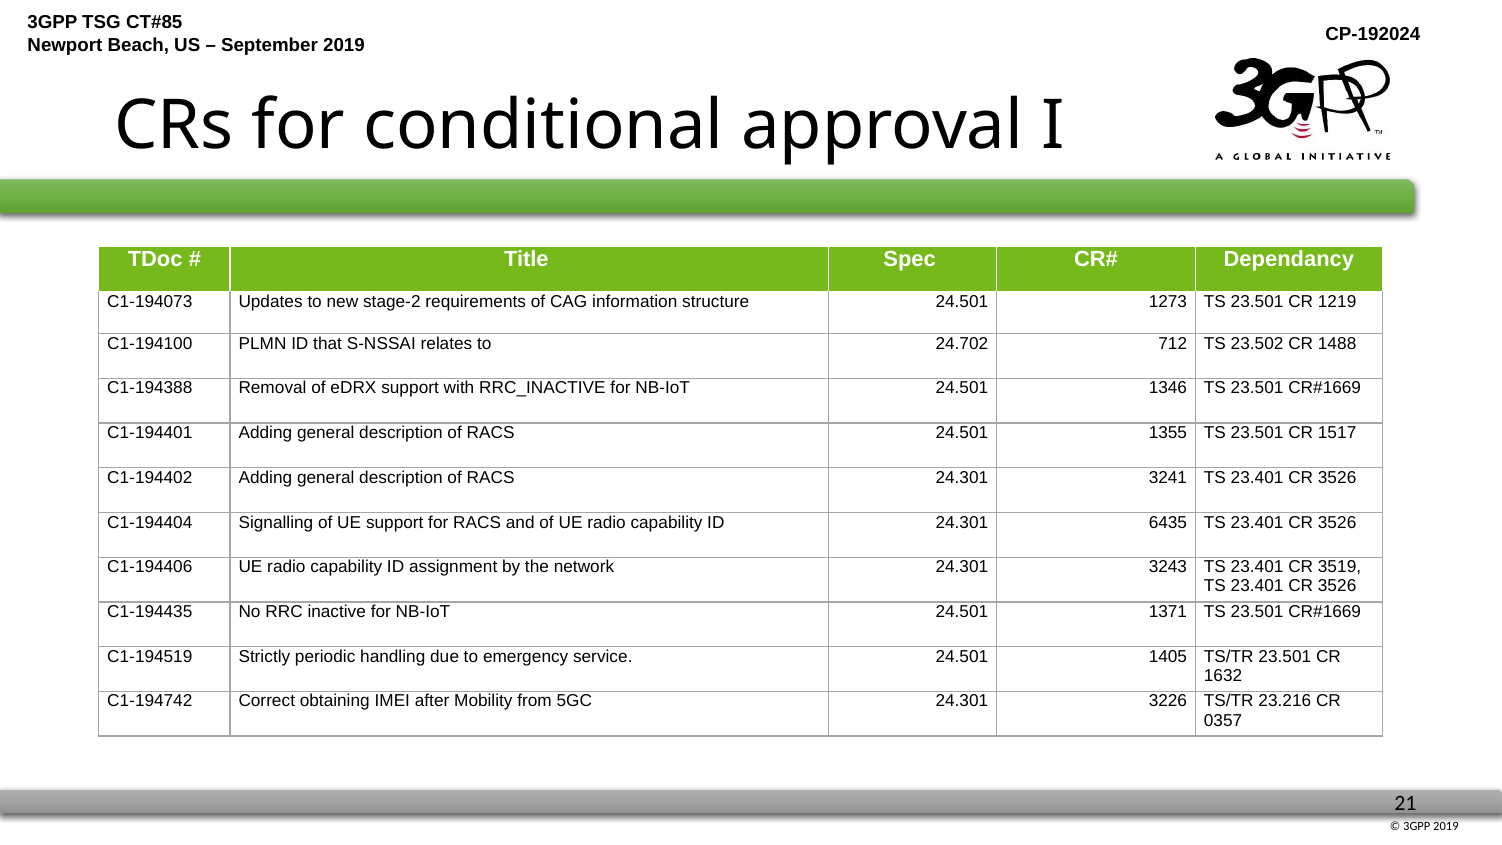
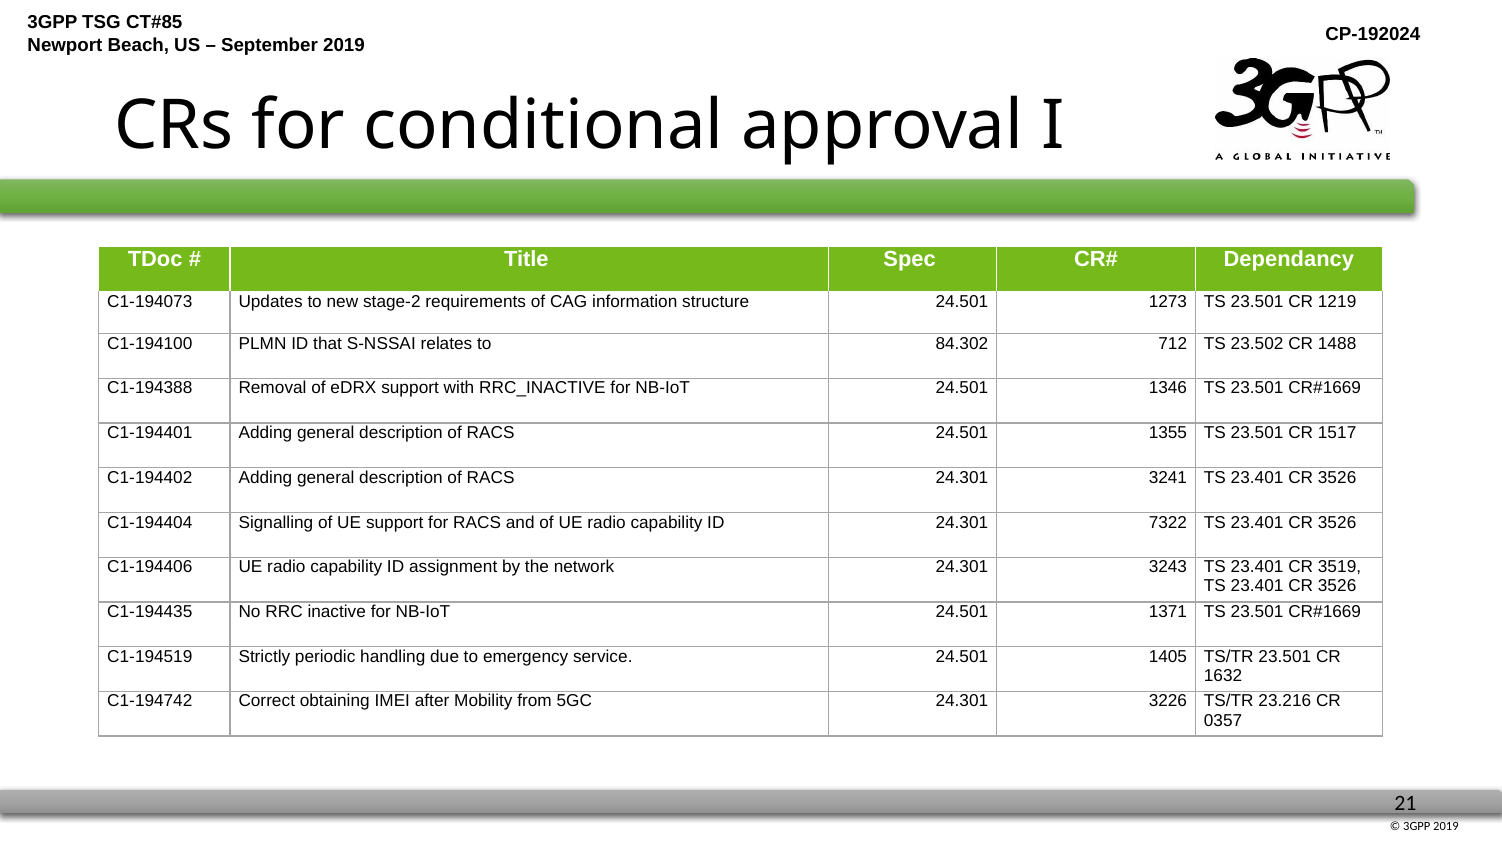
24.702: 24.702 -> 84.302
6435: 6435 -> 7322
